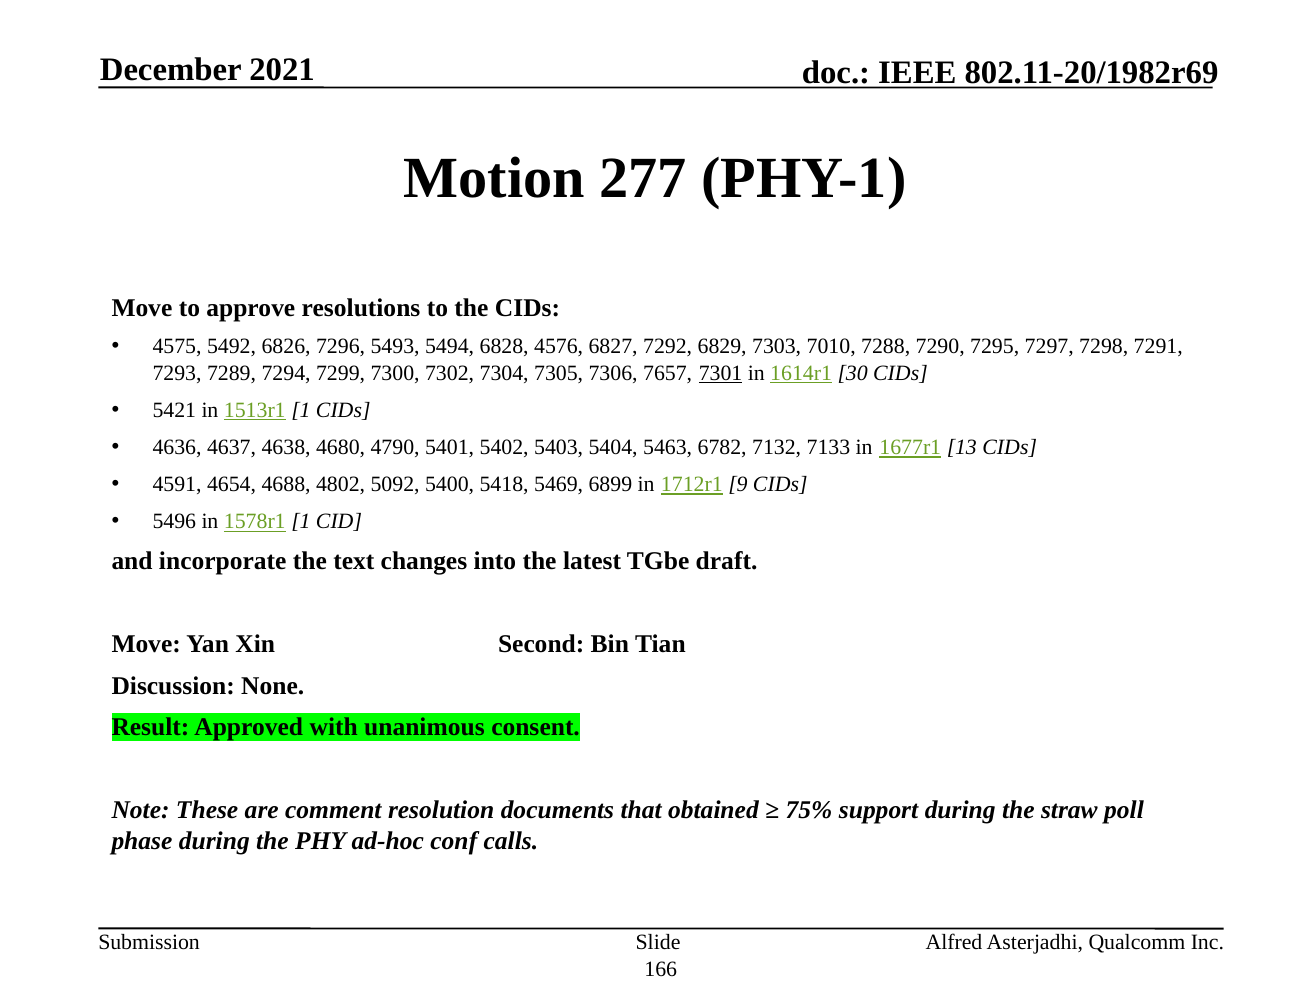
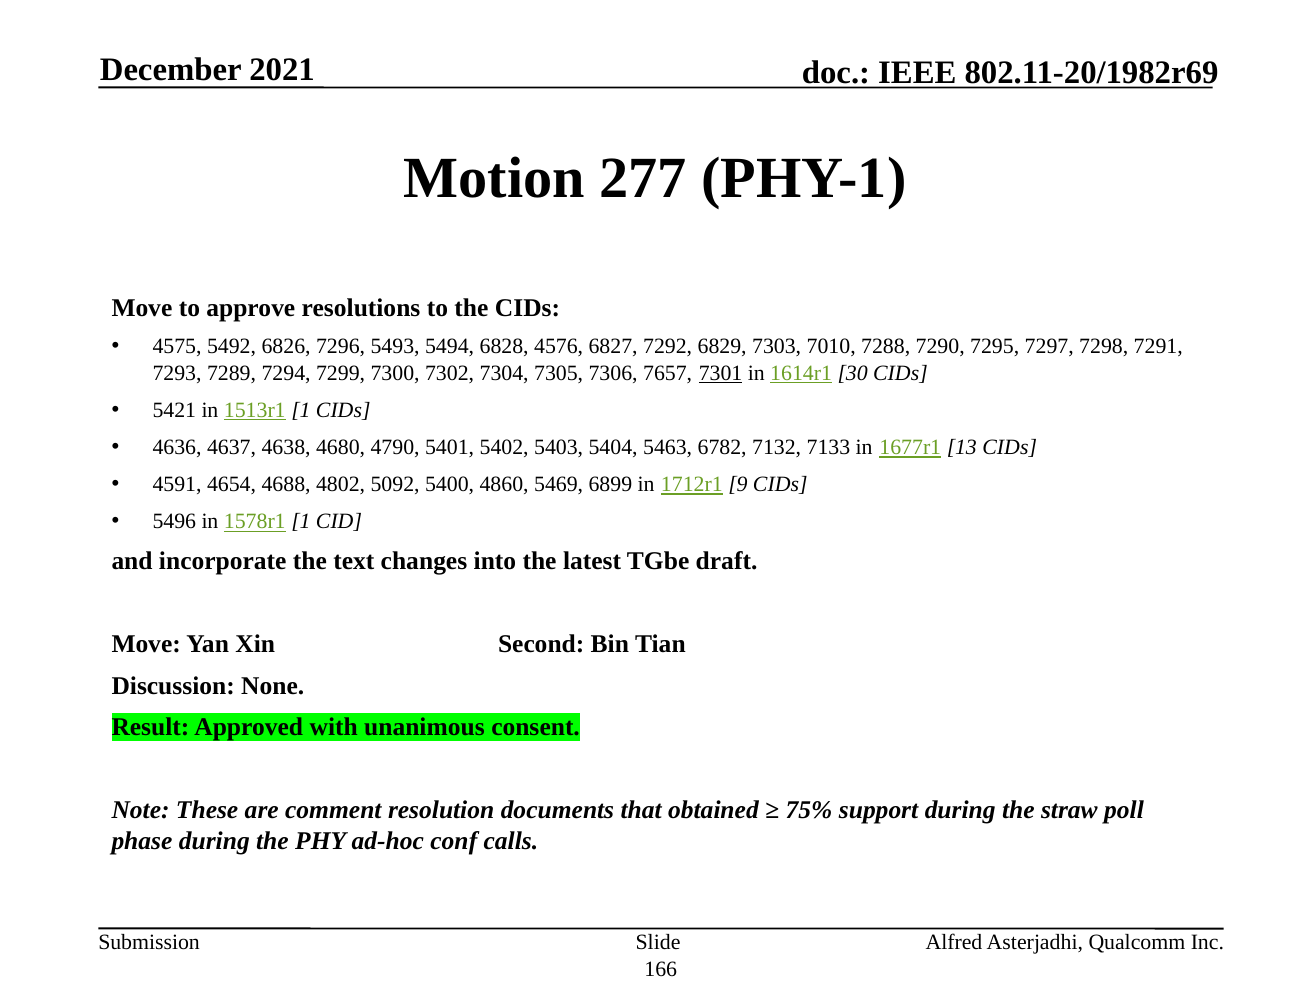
5418: 5418 -> 4860
